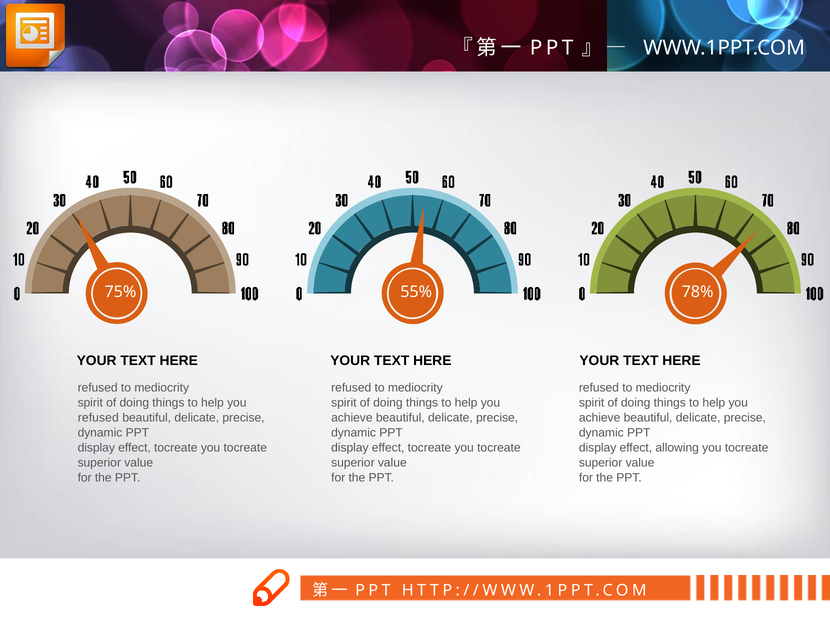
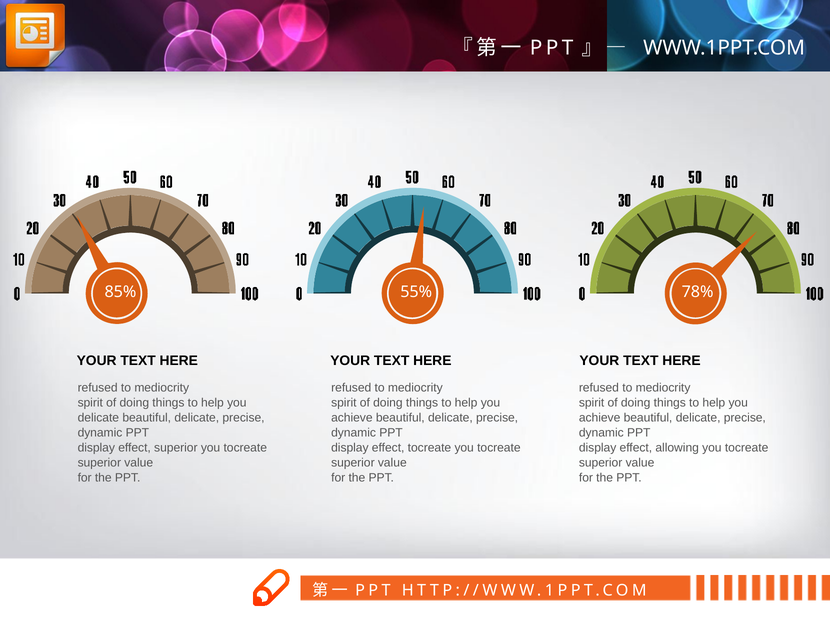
75%: 75% -> 85%
refused at (98, 418): refused -> delicate
tocreate at (176, 448): tocreate -> superior
